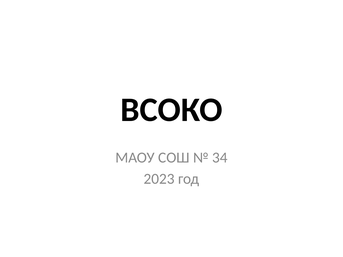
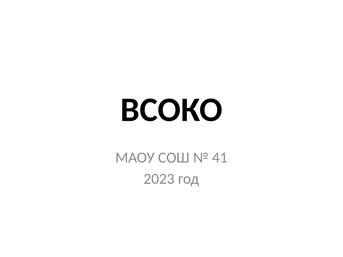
34: 34 -> 41
